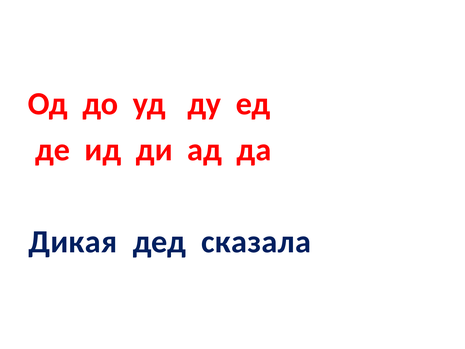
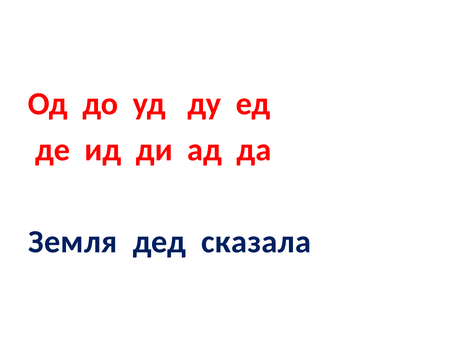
Дикая: Дикая -> Земля
